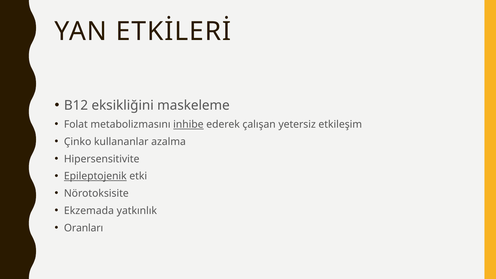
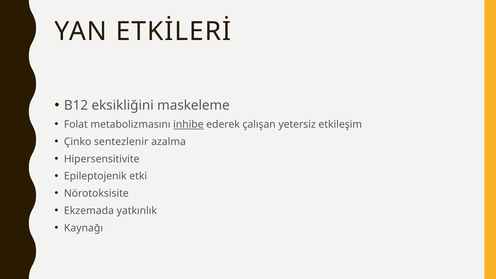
kullananlar: kullananlar -> sentezlenir
Epileptojenik underline: present -> none
Oranları: Oranları -> Kaynağı
